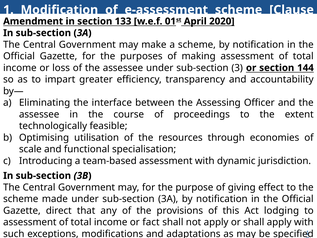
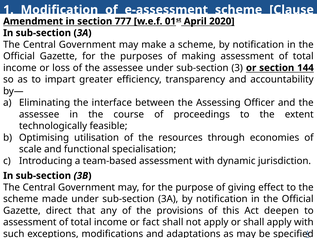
133: 133 -> 777
lodging: lodging -> deepen
